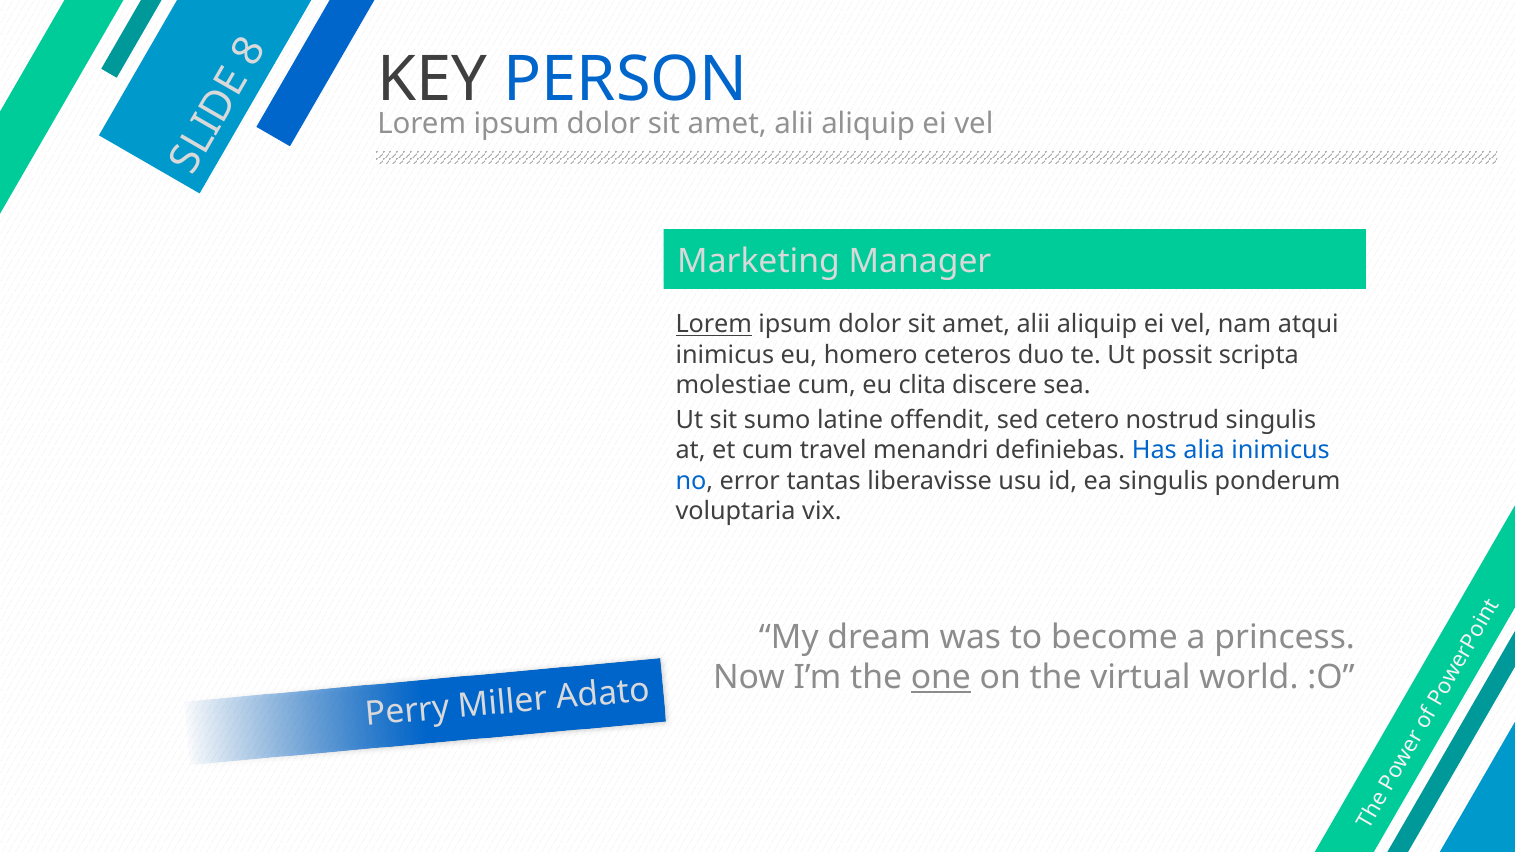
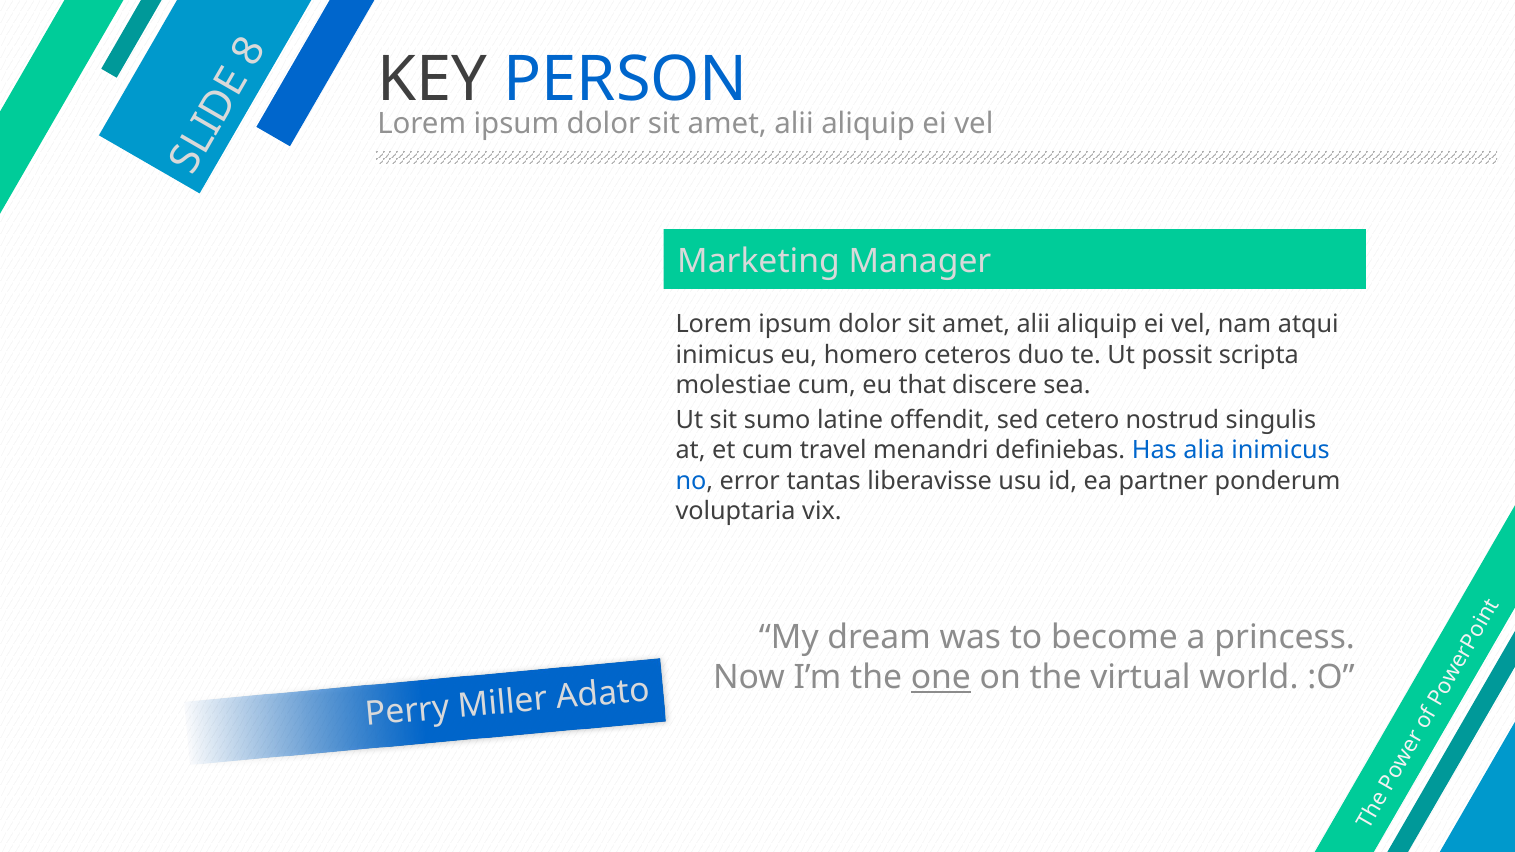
Lorem at (714, 325) underline: present -> none
clita: clita -> that
ea singulis: singulis -> partner
